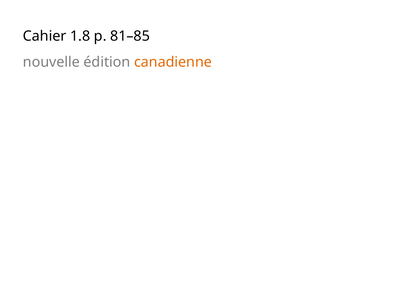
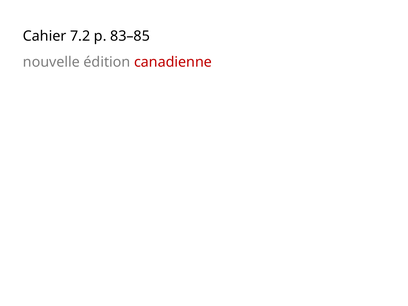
1.8: 1.8 -> 7.2
81–85: 81–85 -> 83–85
canadienne colour: orange -> red
